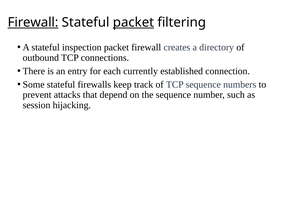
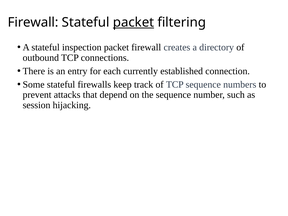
Firewall at (33, 22) underline: present -> none
